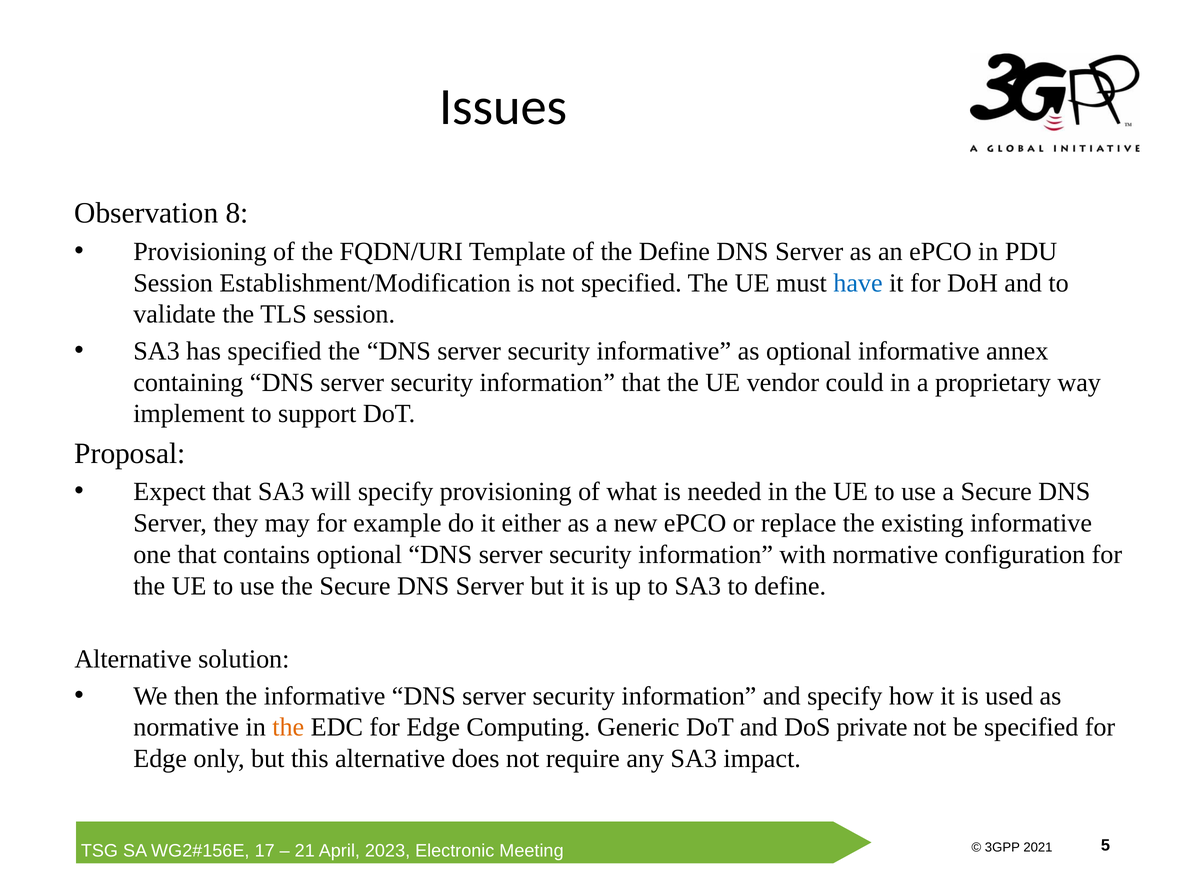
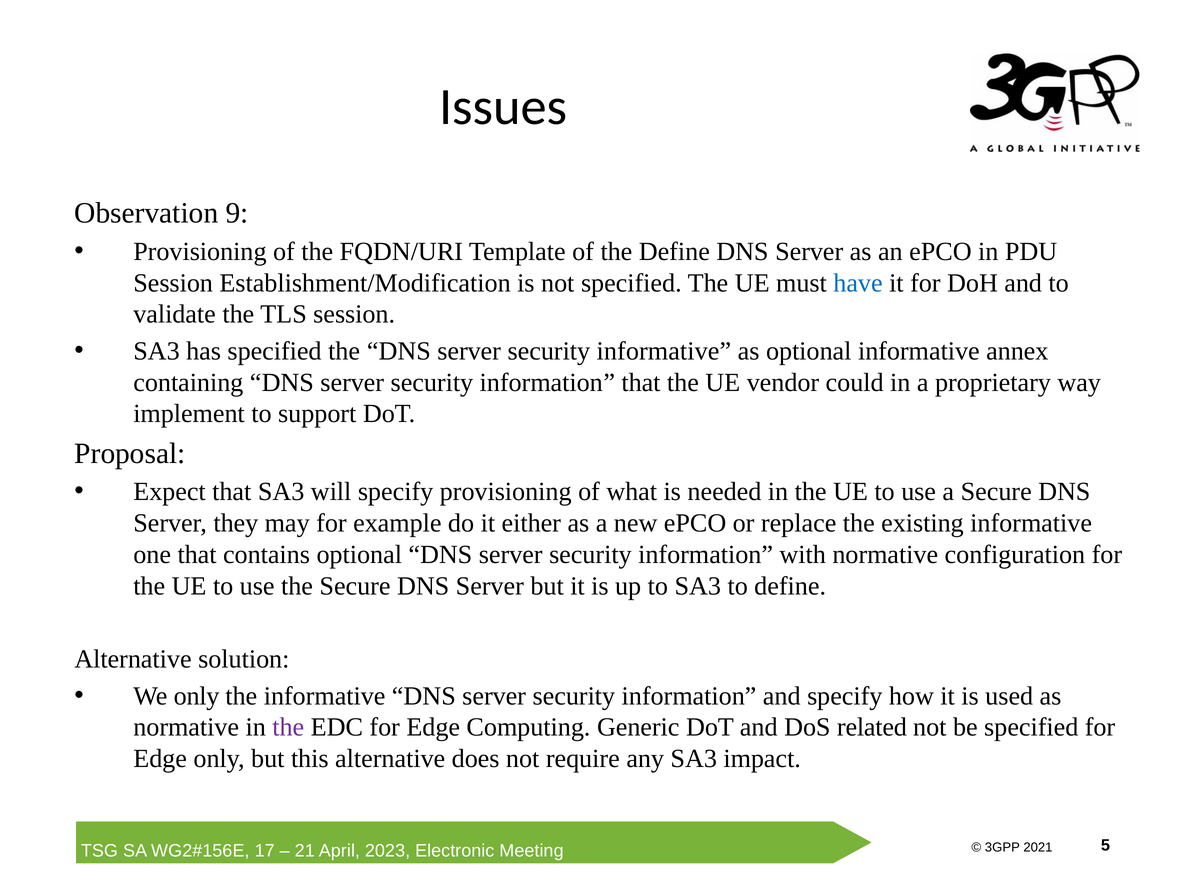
8: 8 -> 9
We then: then -> only
the at (288, 728) colour: orange -> purple
private: private -> related
